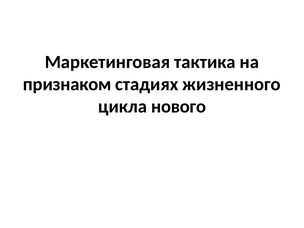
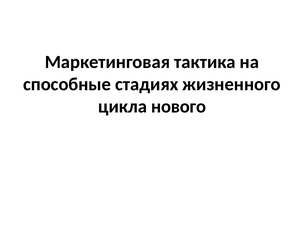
признаком: признаком -> способные
